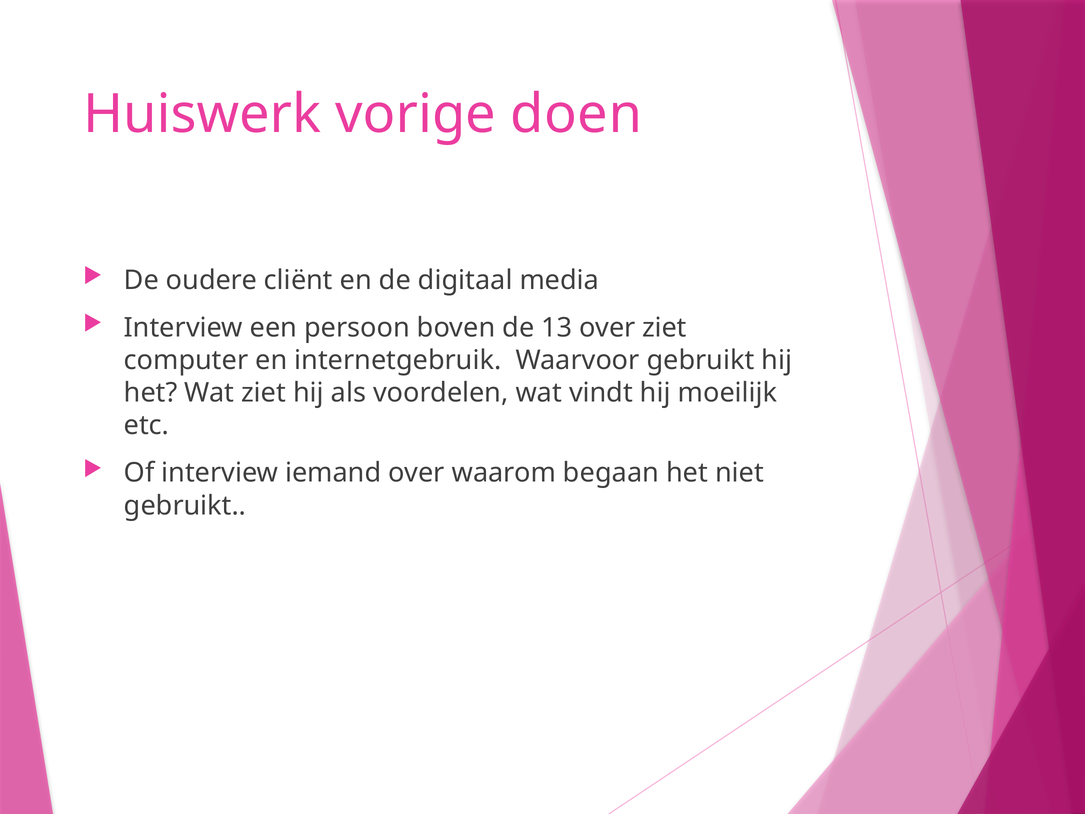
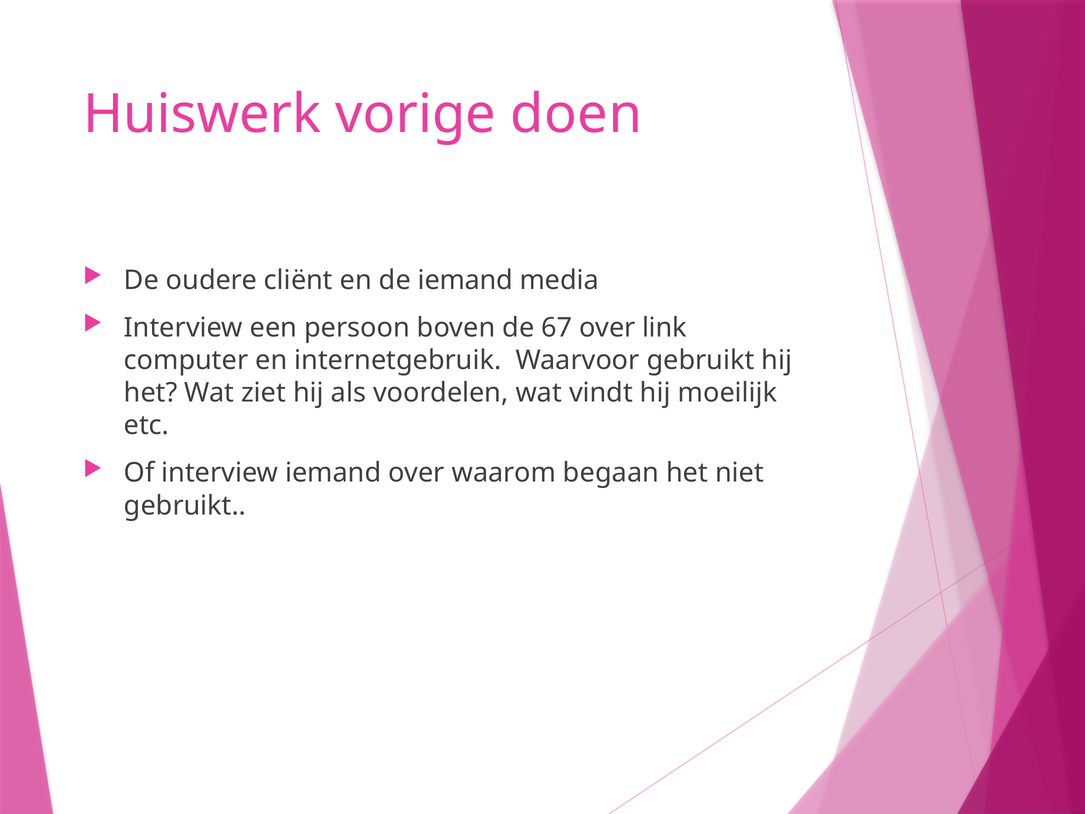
de digitaal: digitaal -> iemand
13: 13 -> 67
over ziet: ziet -> link
